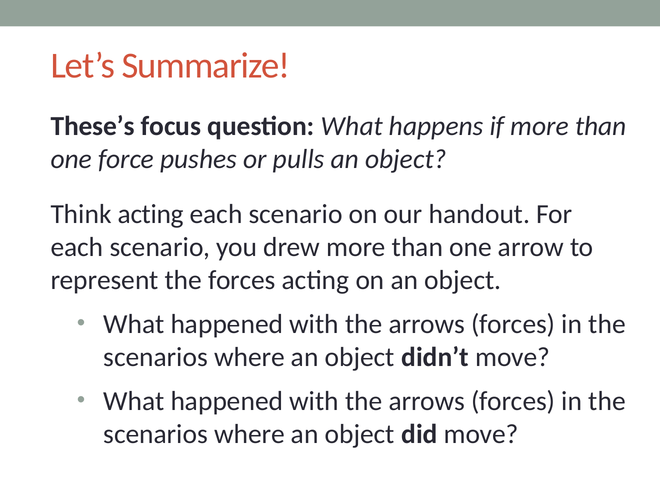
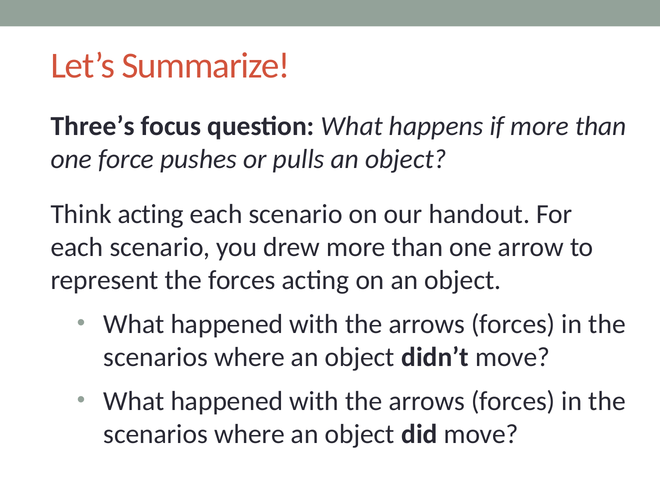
These’s: These’s -> Three’s
